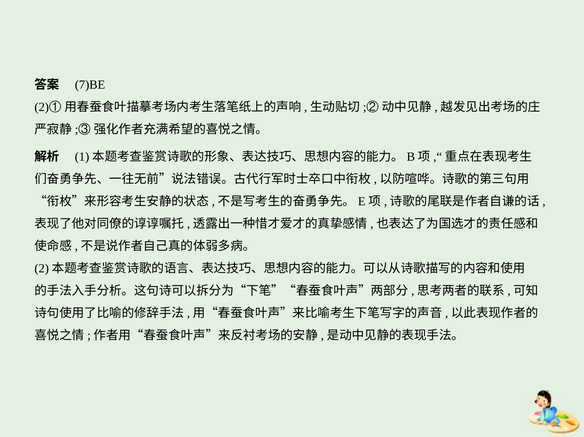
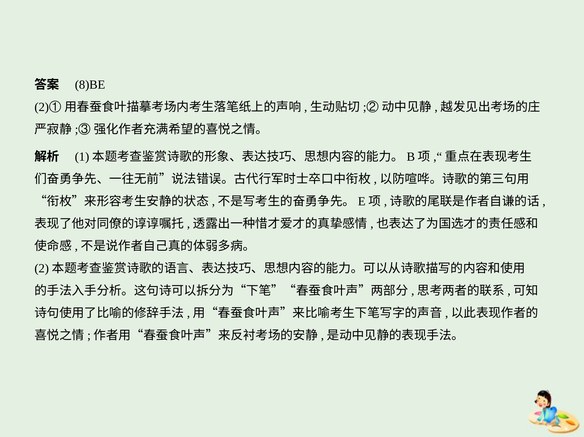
7)BE: 7)BE -> 8)BE
